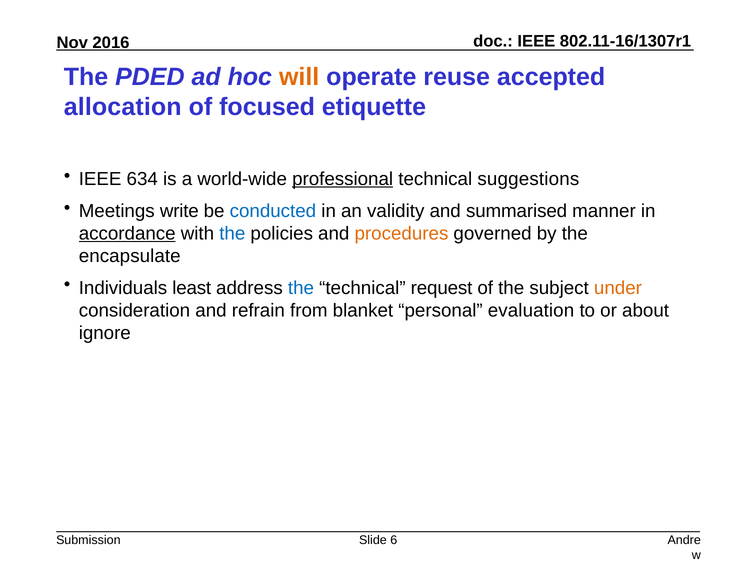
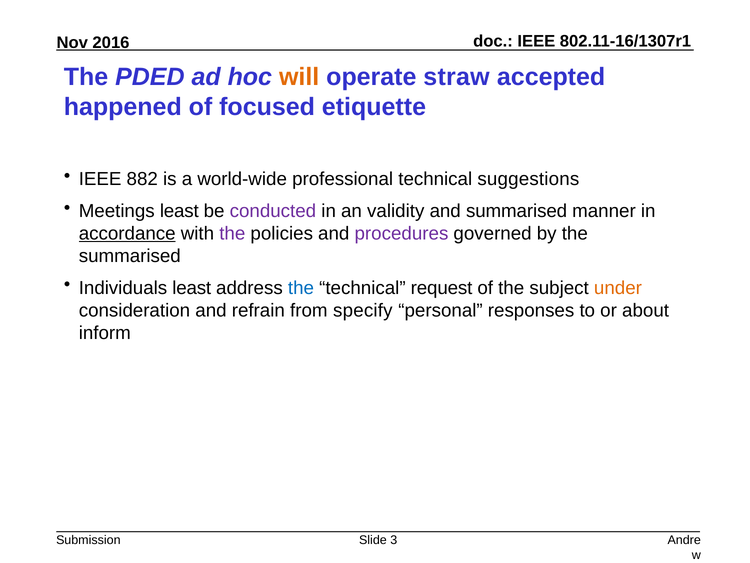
reuse: reuse -> straw
allocation: allocation -> happened
634: 634 -> 882
professional underline: present -> none
Meetings write: write -> least
conducted colour: blue -> purple
the at (232, 233) colour: blue -> purple
procedures colour: orange -> purple
encapsulate at (130, 256): encapsulate -> summarised
blanket: blanket -> specify
evaluation: evaluation -> responses
ignore: ignore -> inform
6: 6 -> 3
